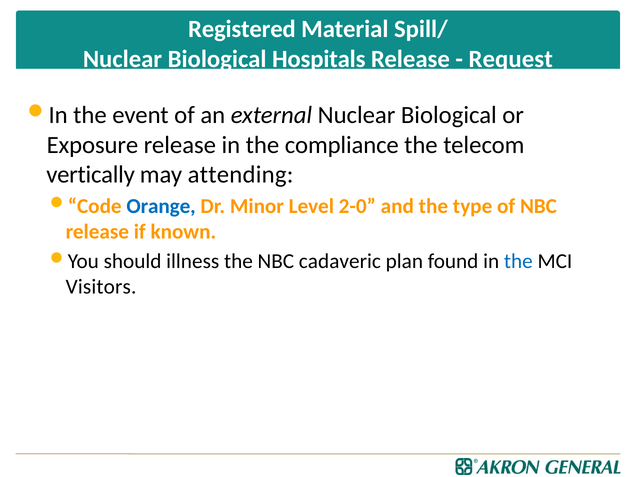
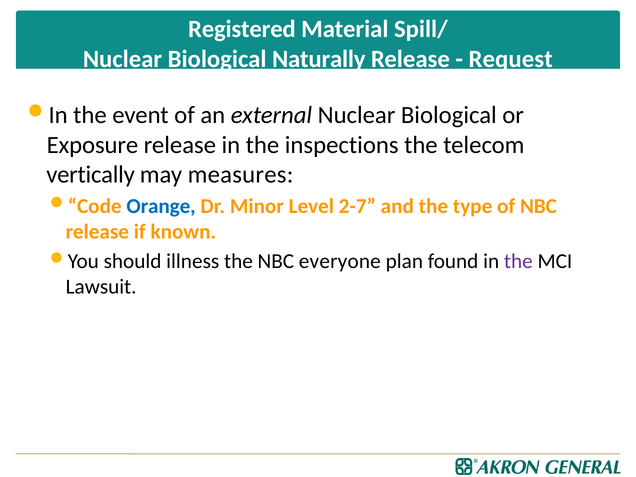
Hospitals: Hospitals -> Naturally
compliance: compliance -> inspections
attending: attending -> measures
2-0: 2-0 -> 2-7
cadaveric: cadaveric -> everyone
the at (518, 261) colour: blue -> purple
Visitors: Visitors -> Lawsuit
